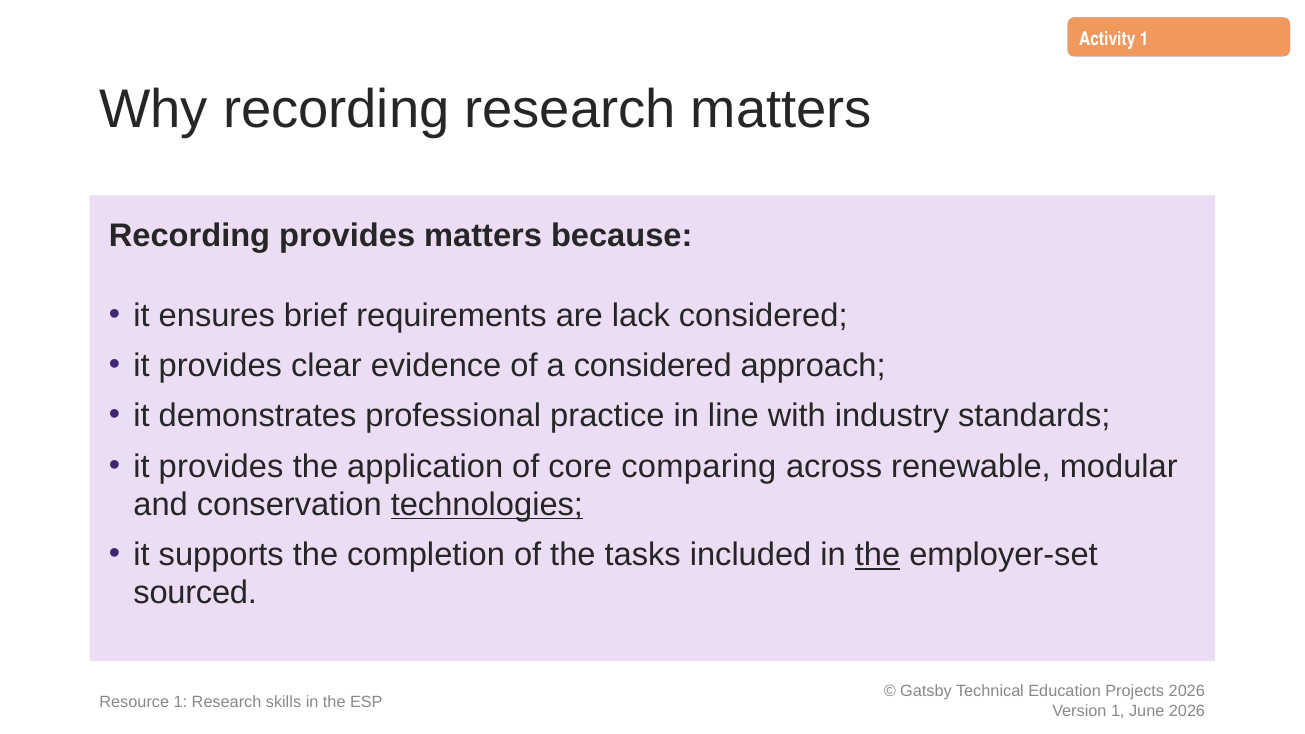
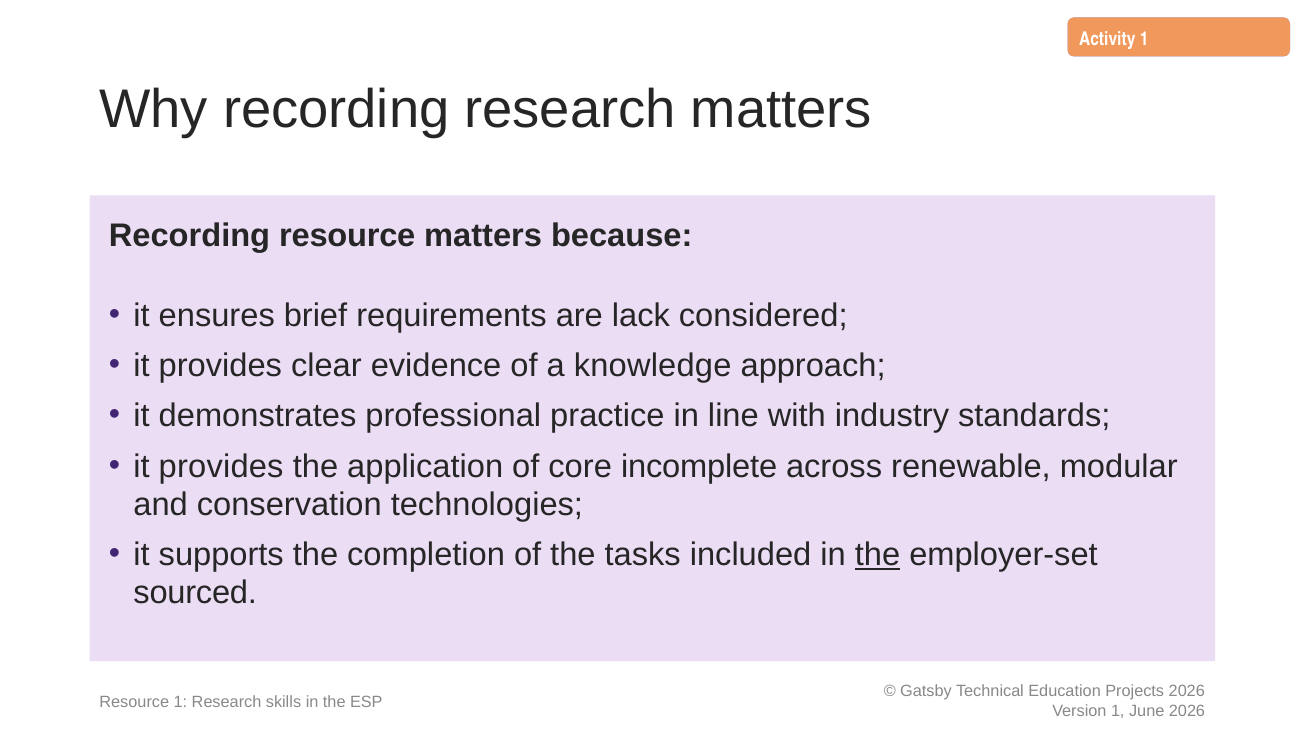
Recording provides: provides -> resource
a considered: considered -> knowledge
comparing: comparing -> incomplete
technologies underline: present -> none
